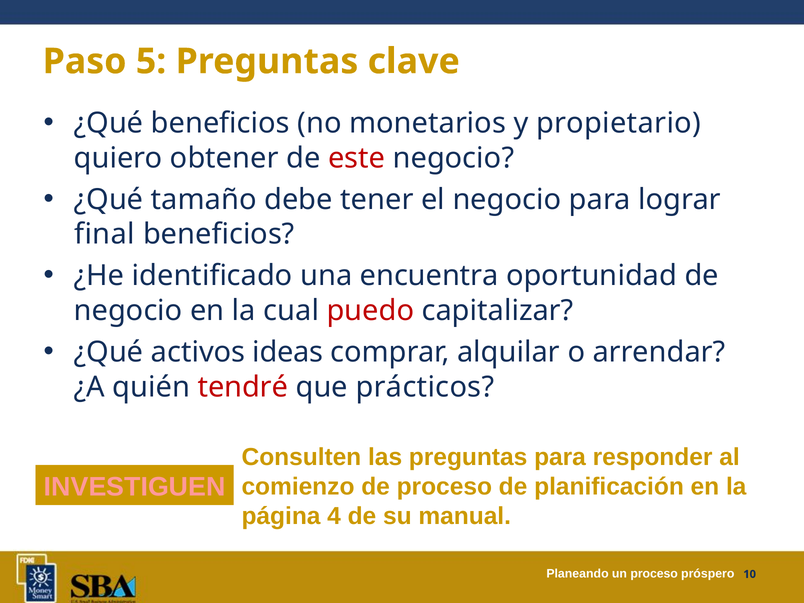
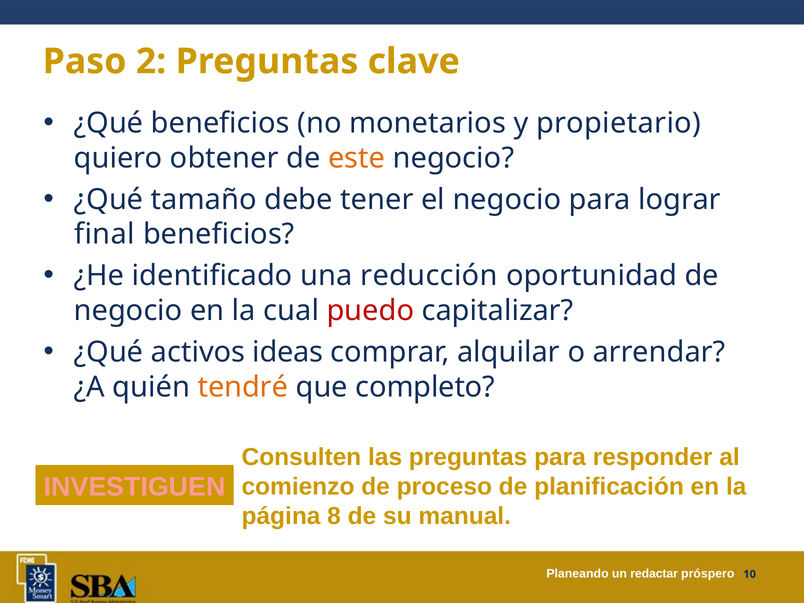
5: 5 -> 2
este colour: red -> orange
encuentra: encuentra -> reducción
tendré colour: red -> orange
prácticos: prácticos -> completo
4: 4 -> 8
proceso at (654, 574): proceso -> redactar
